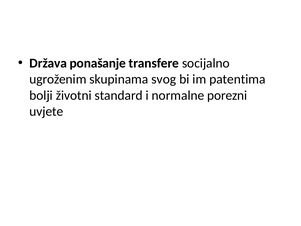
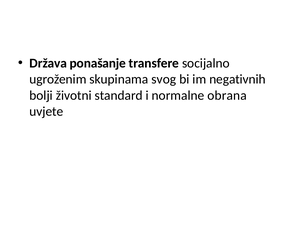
patentima: patentima -> negativnih
porezni: porezni -> obrana
